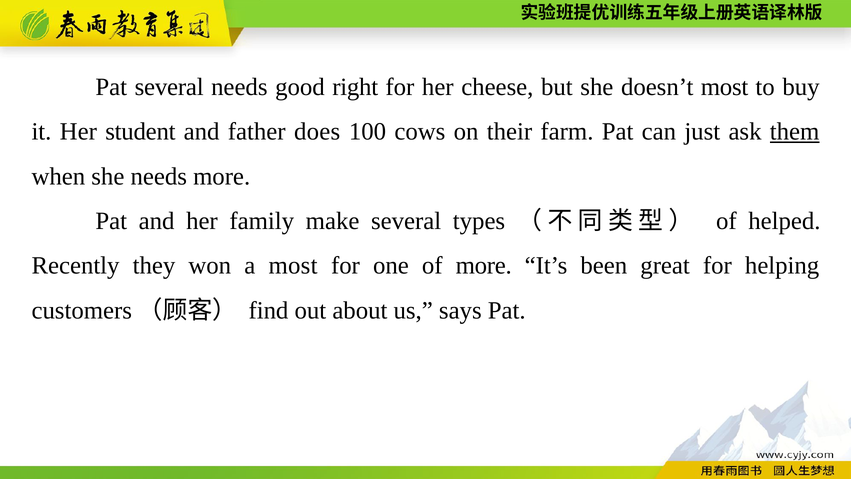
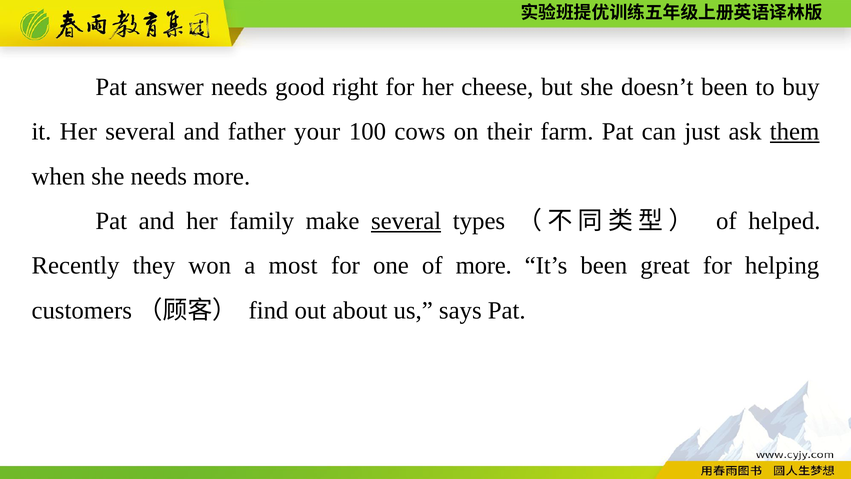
Pat several: several -> answer
doesn’t most: most -> been
Her student: student -> several
does: does -> your
several at (406, 221) underline: none -> present
